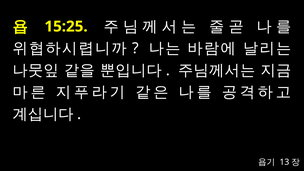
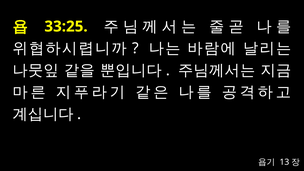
15:25: 15:25 -> 33:25
